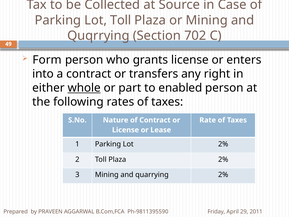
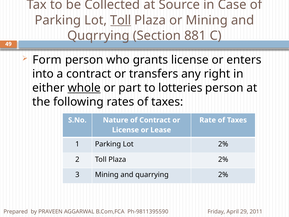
Toll at (121, 20) underline: none -> present
702: 702 -> 881
enabled: enabled -> lotteries
